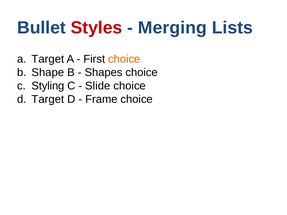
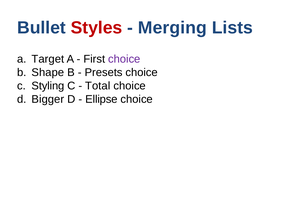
choice at (124, 59) colour: orange -> purple
Shapes: Shapes -> Presets
Slide: Slide -> Total
d Target: Target -> Bigger
Frame: Frame -> Ellipse
